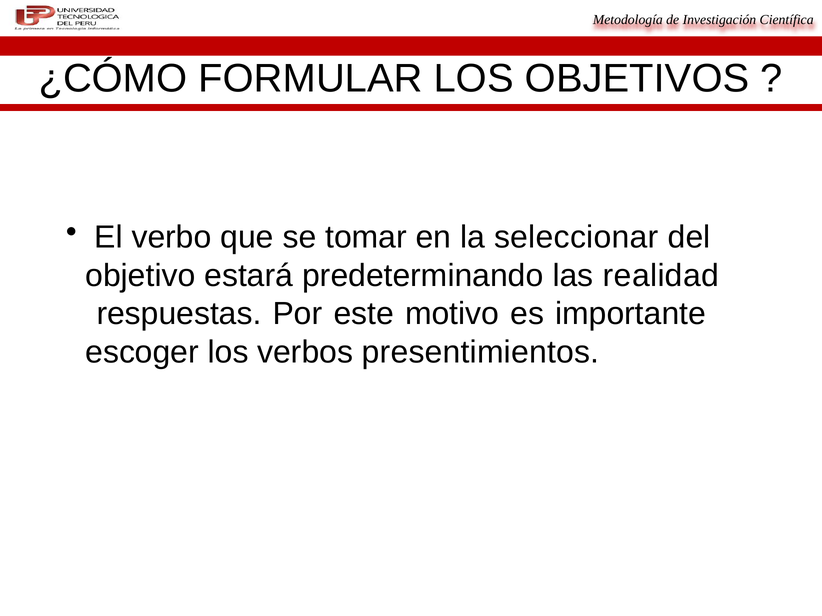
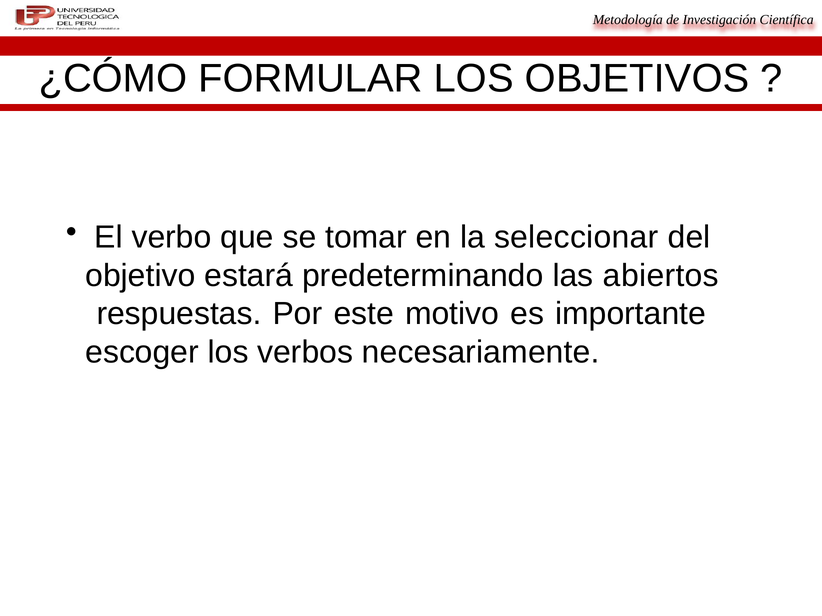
realidad: realidad -> abiertos
presentimientos: presentimientos -> necesariamente
